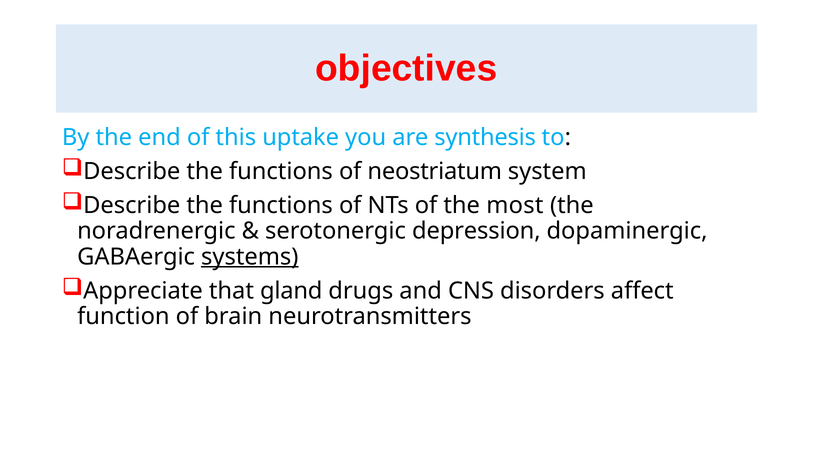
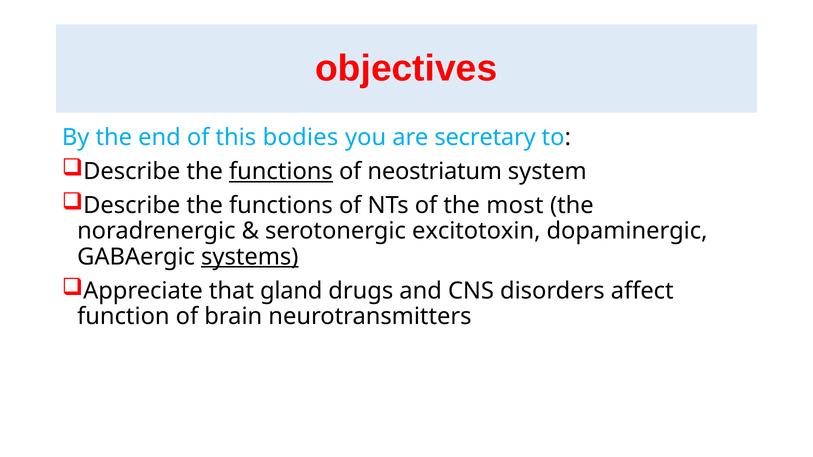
uptake: uptake -> bodies
synthesis: synthesis -> secretary
functions at (281, 172) underline: none -> present
depression: depression -> excitotoxin
